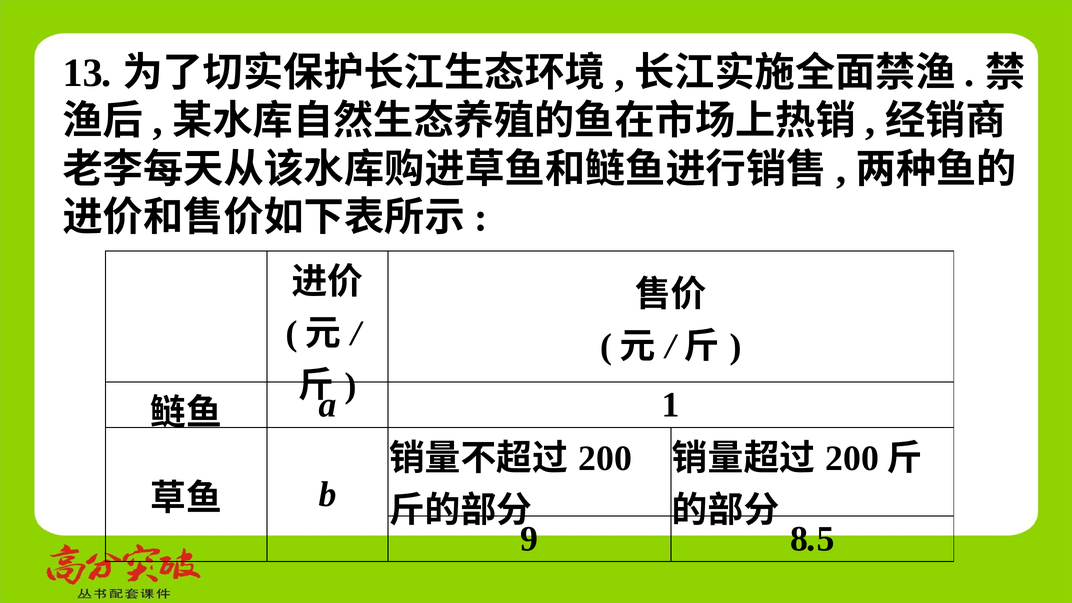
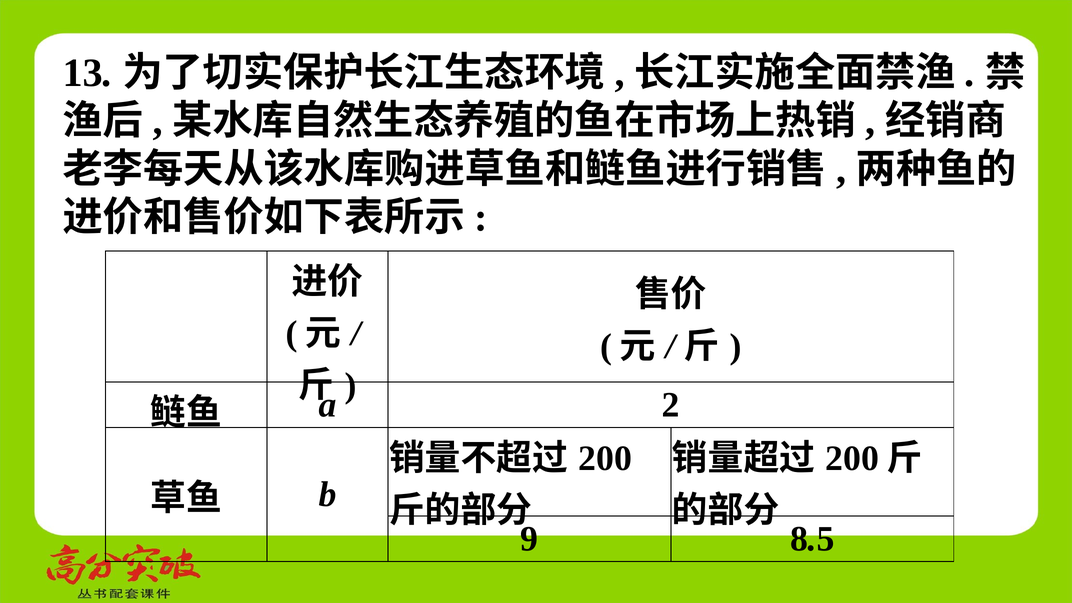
1: 1 -> 2
